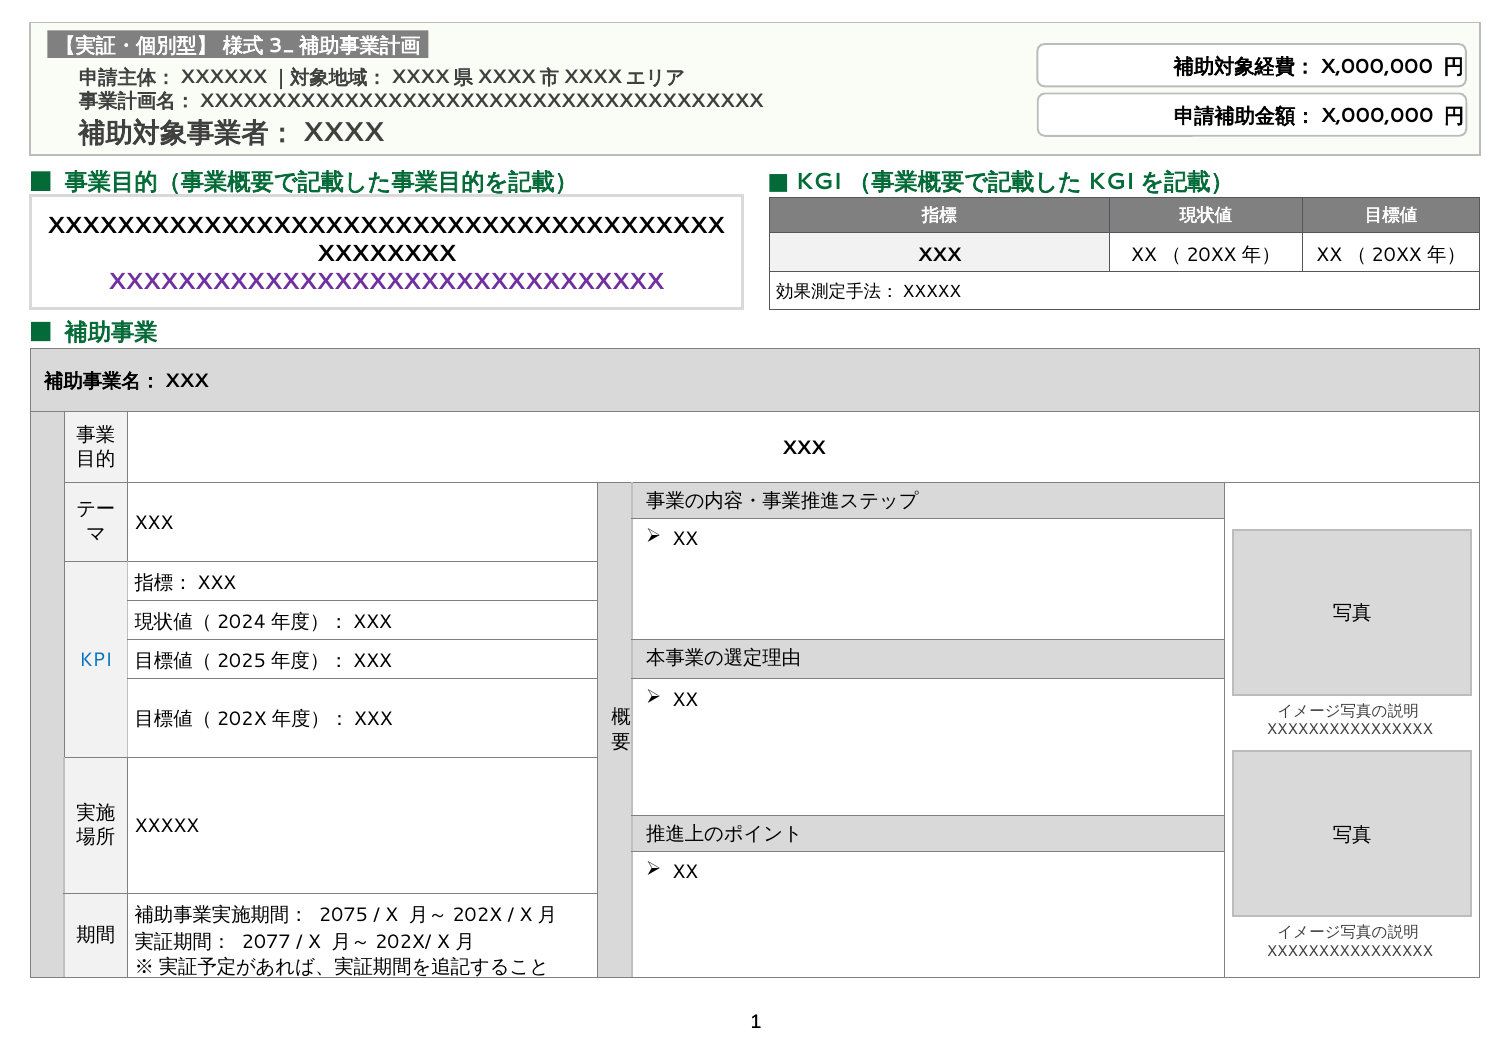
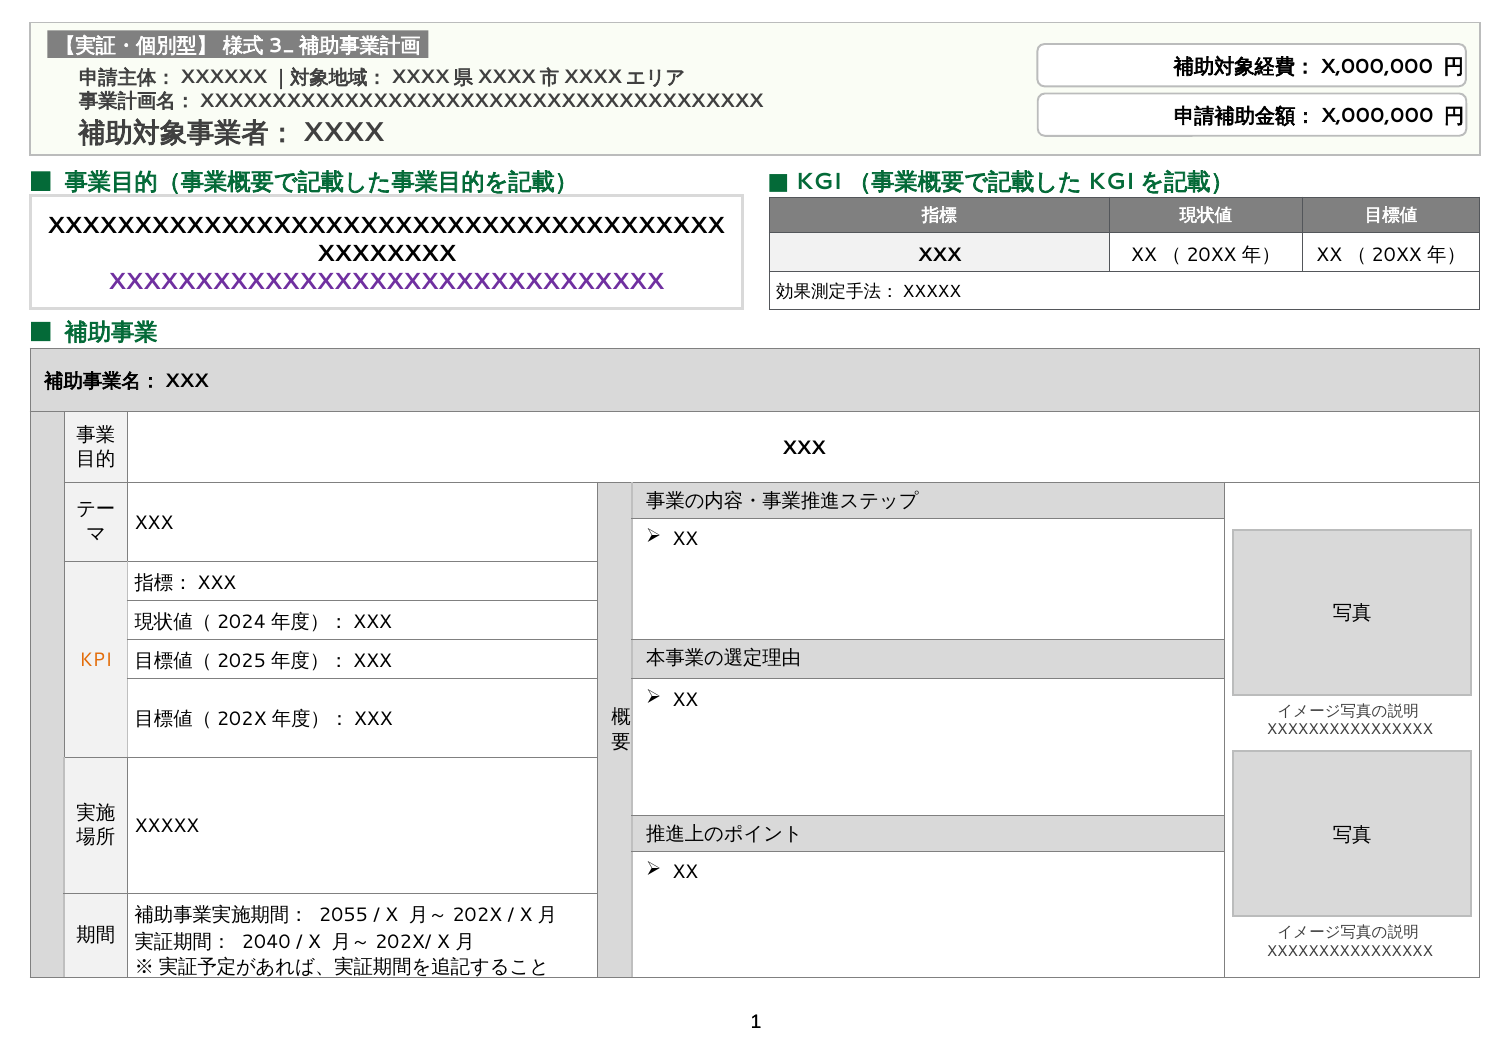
KPI colour: blue -> orange
2075: 2075 -> 2055
2077: 2077 -> 2040
